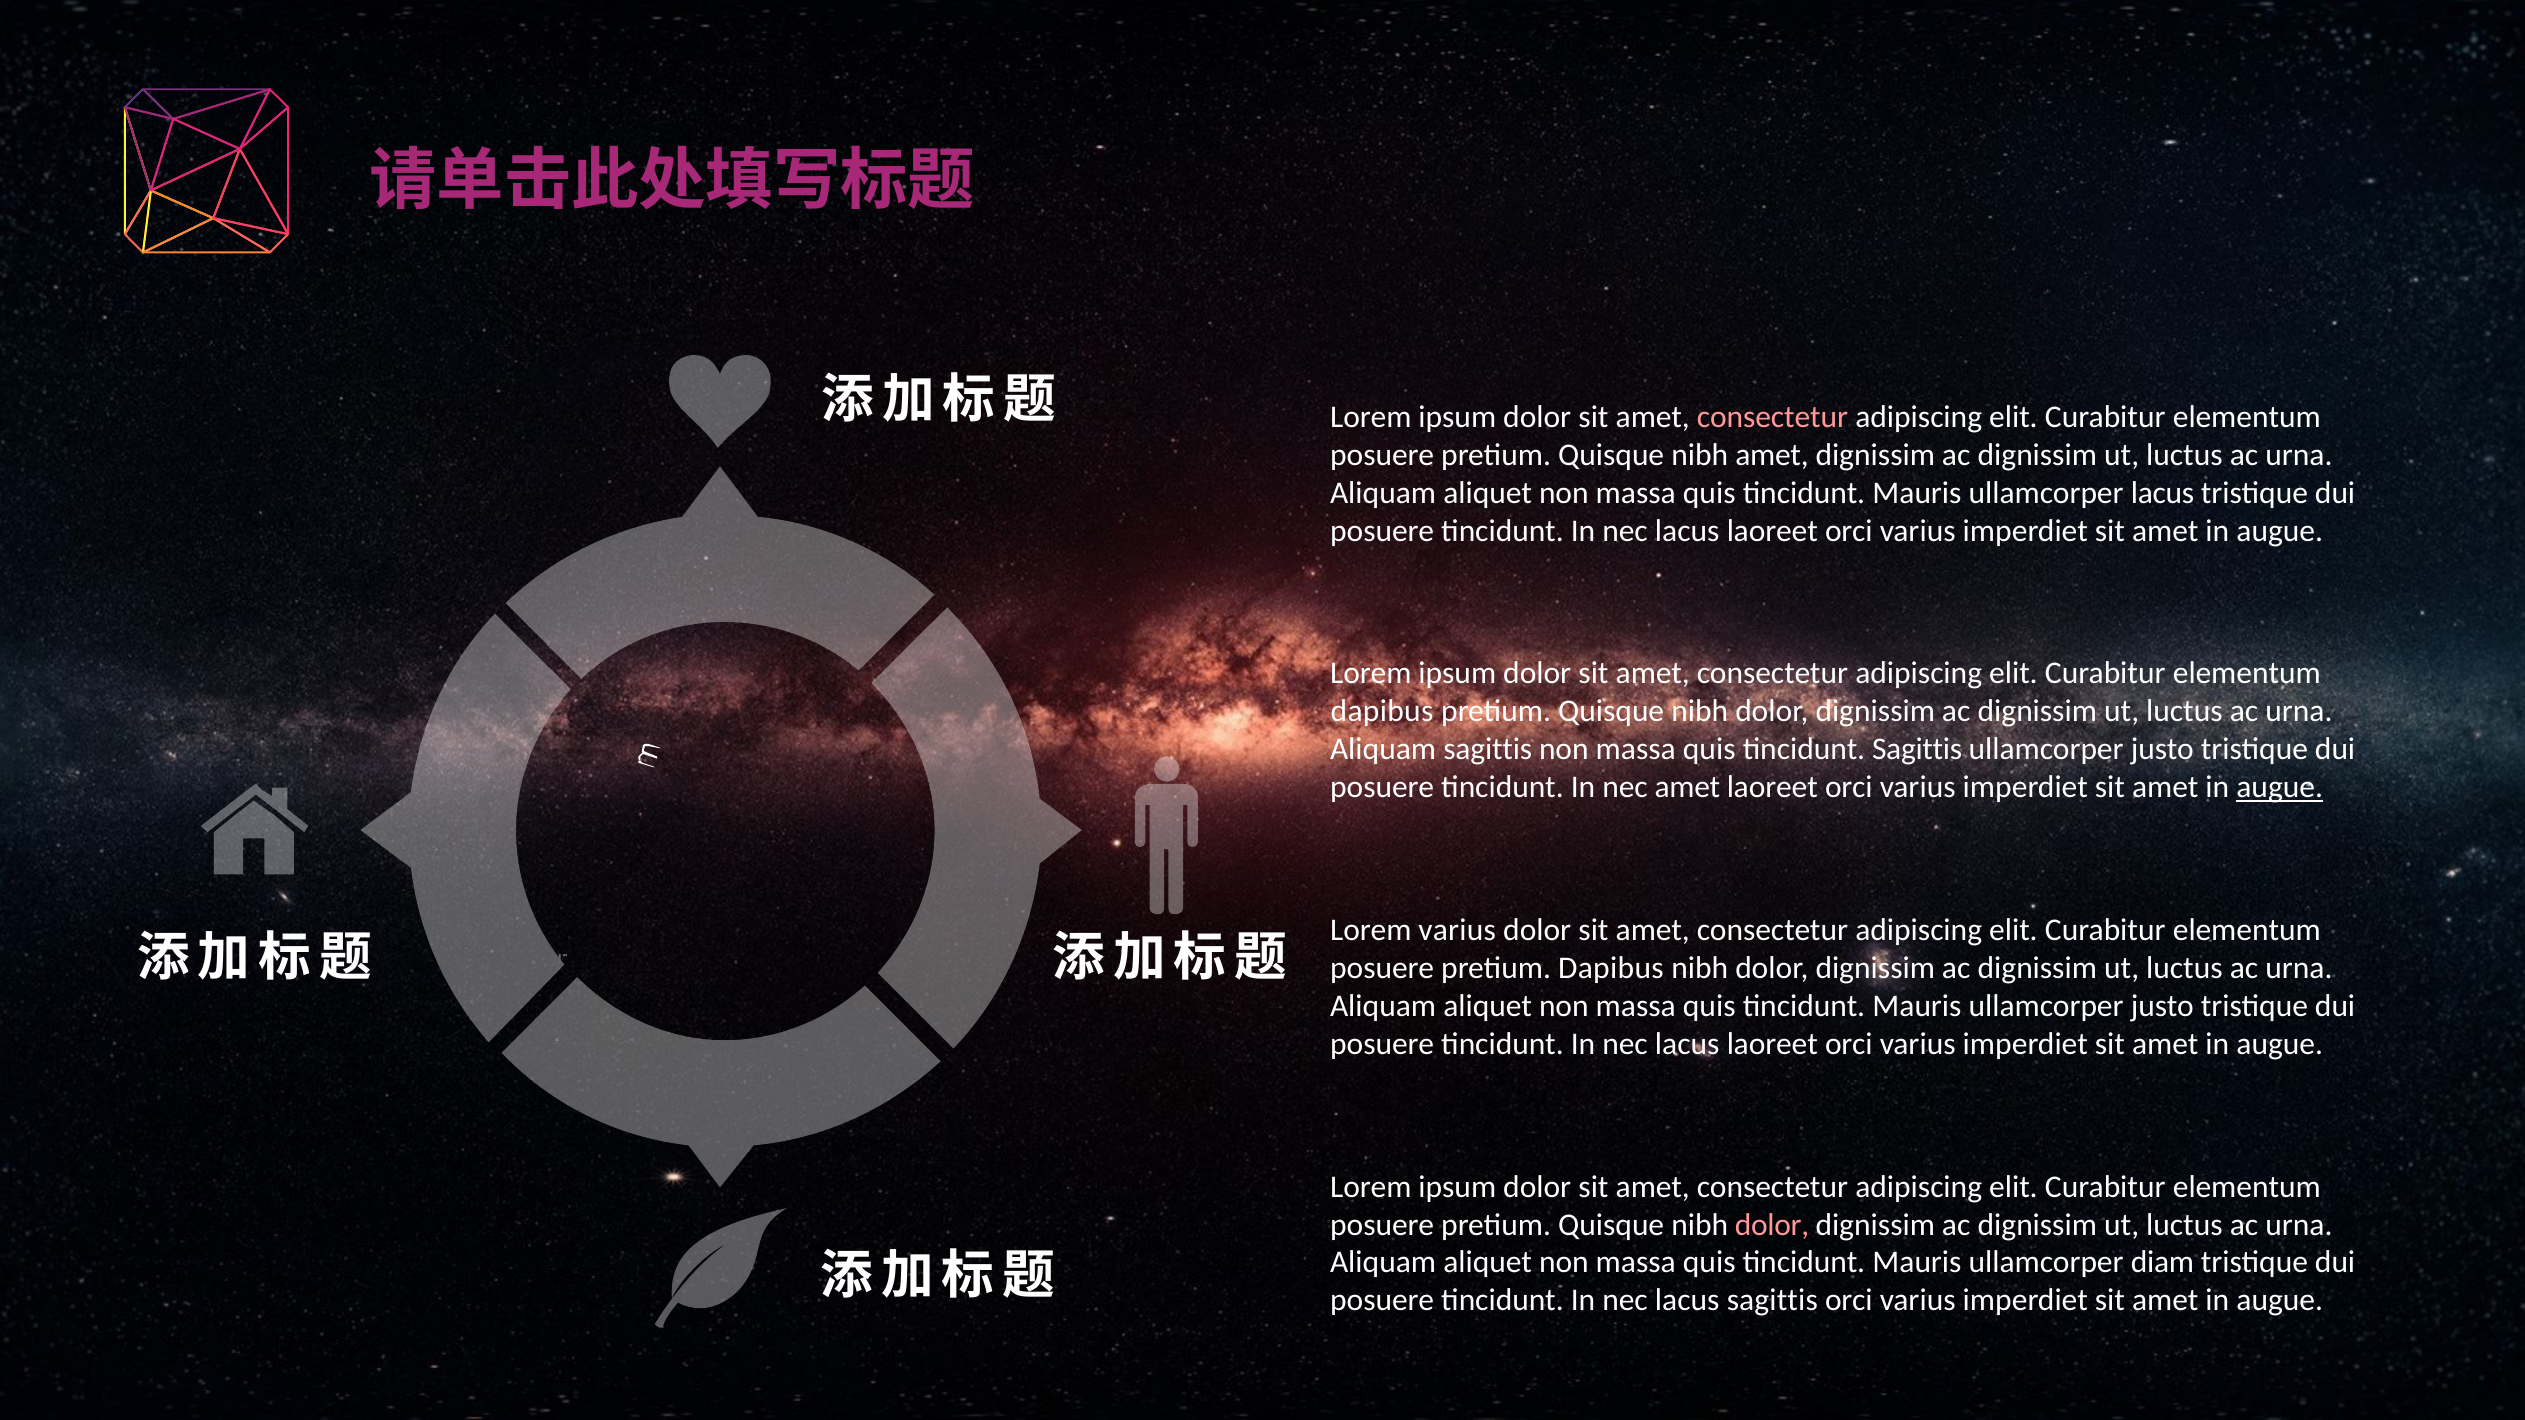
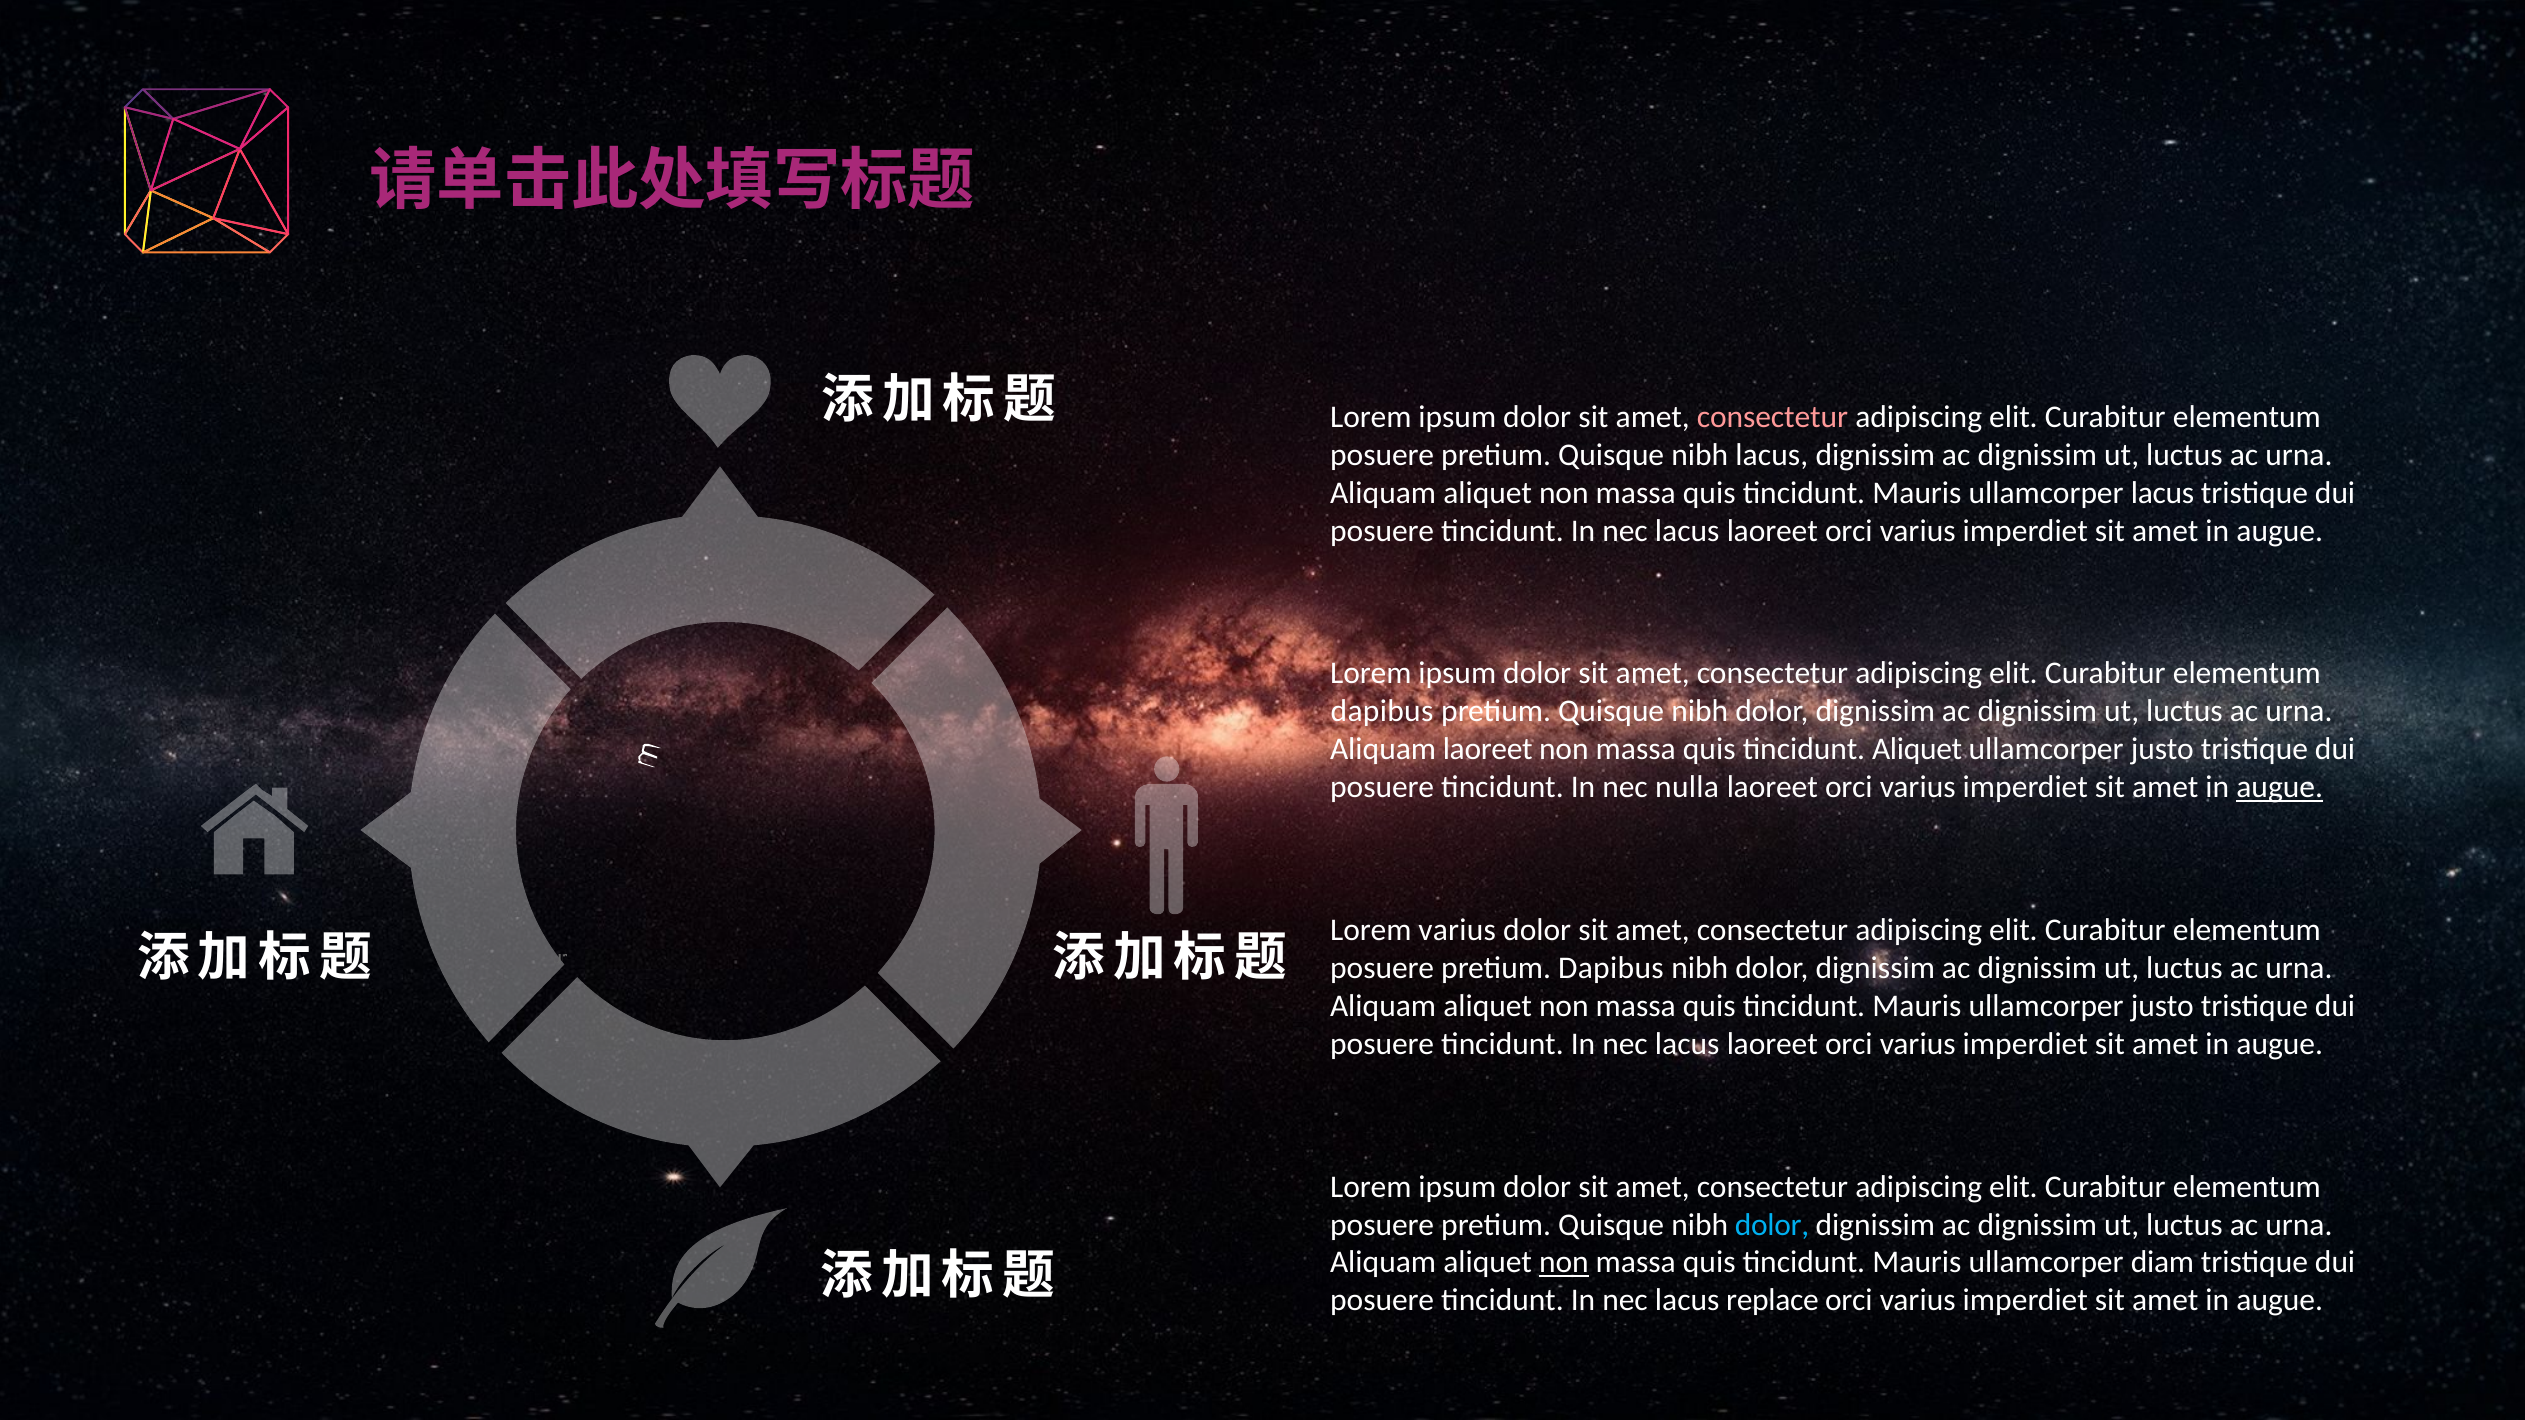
nibh amet: amet -> lacus
Aliquam sagittis: sagittis -> laoreet
tincidunt Sagittis: Sagittis -> Aliquet
nec amet: amet -> nulla
dolor at (1772, 1225) colour: pink -> light blue
non at (1564, 1263) underline: none -> present
lacus sagittis: sagittis -> replace
